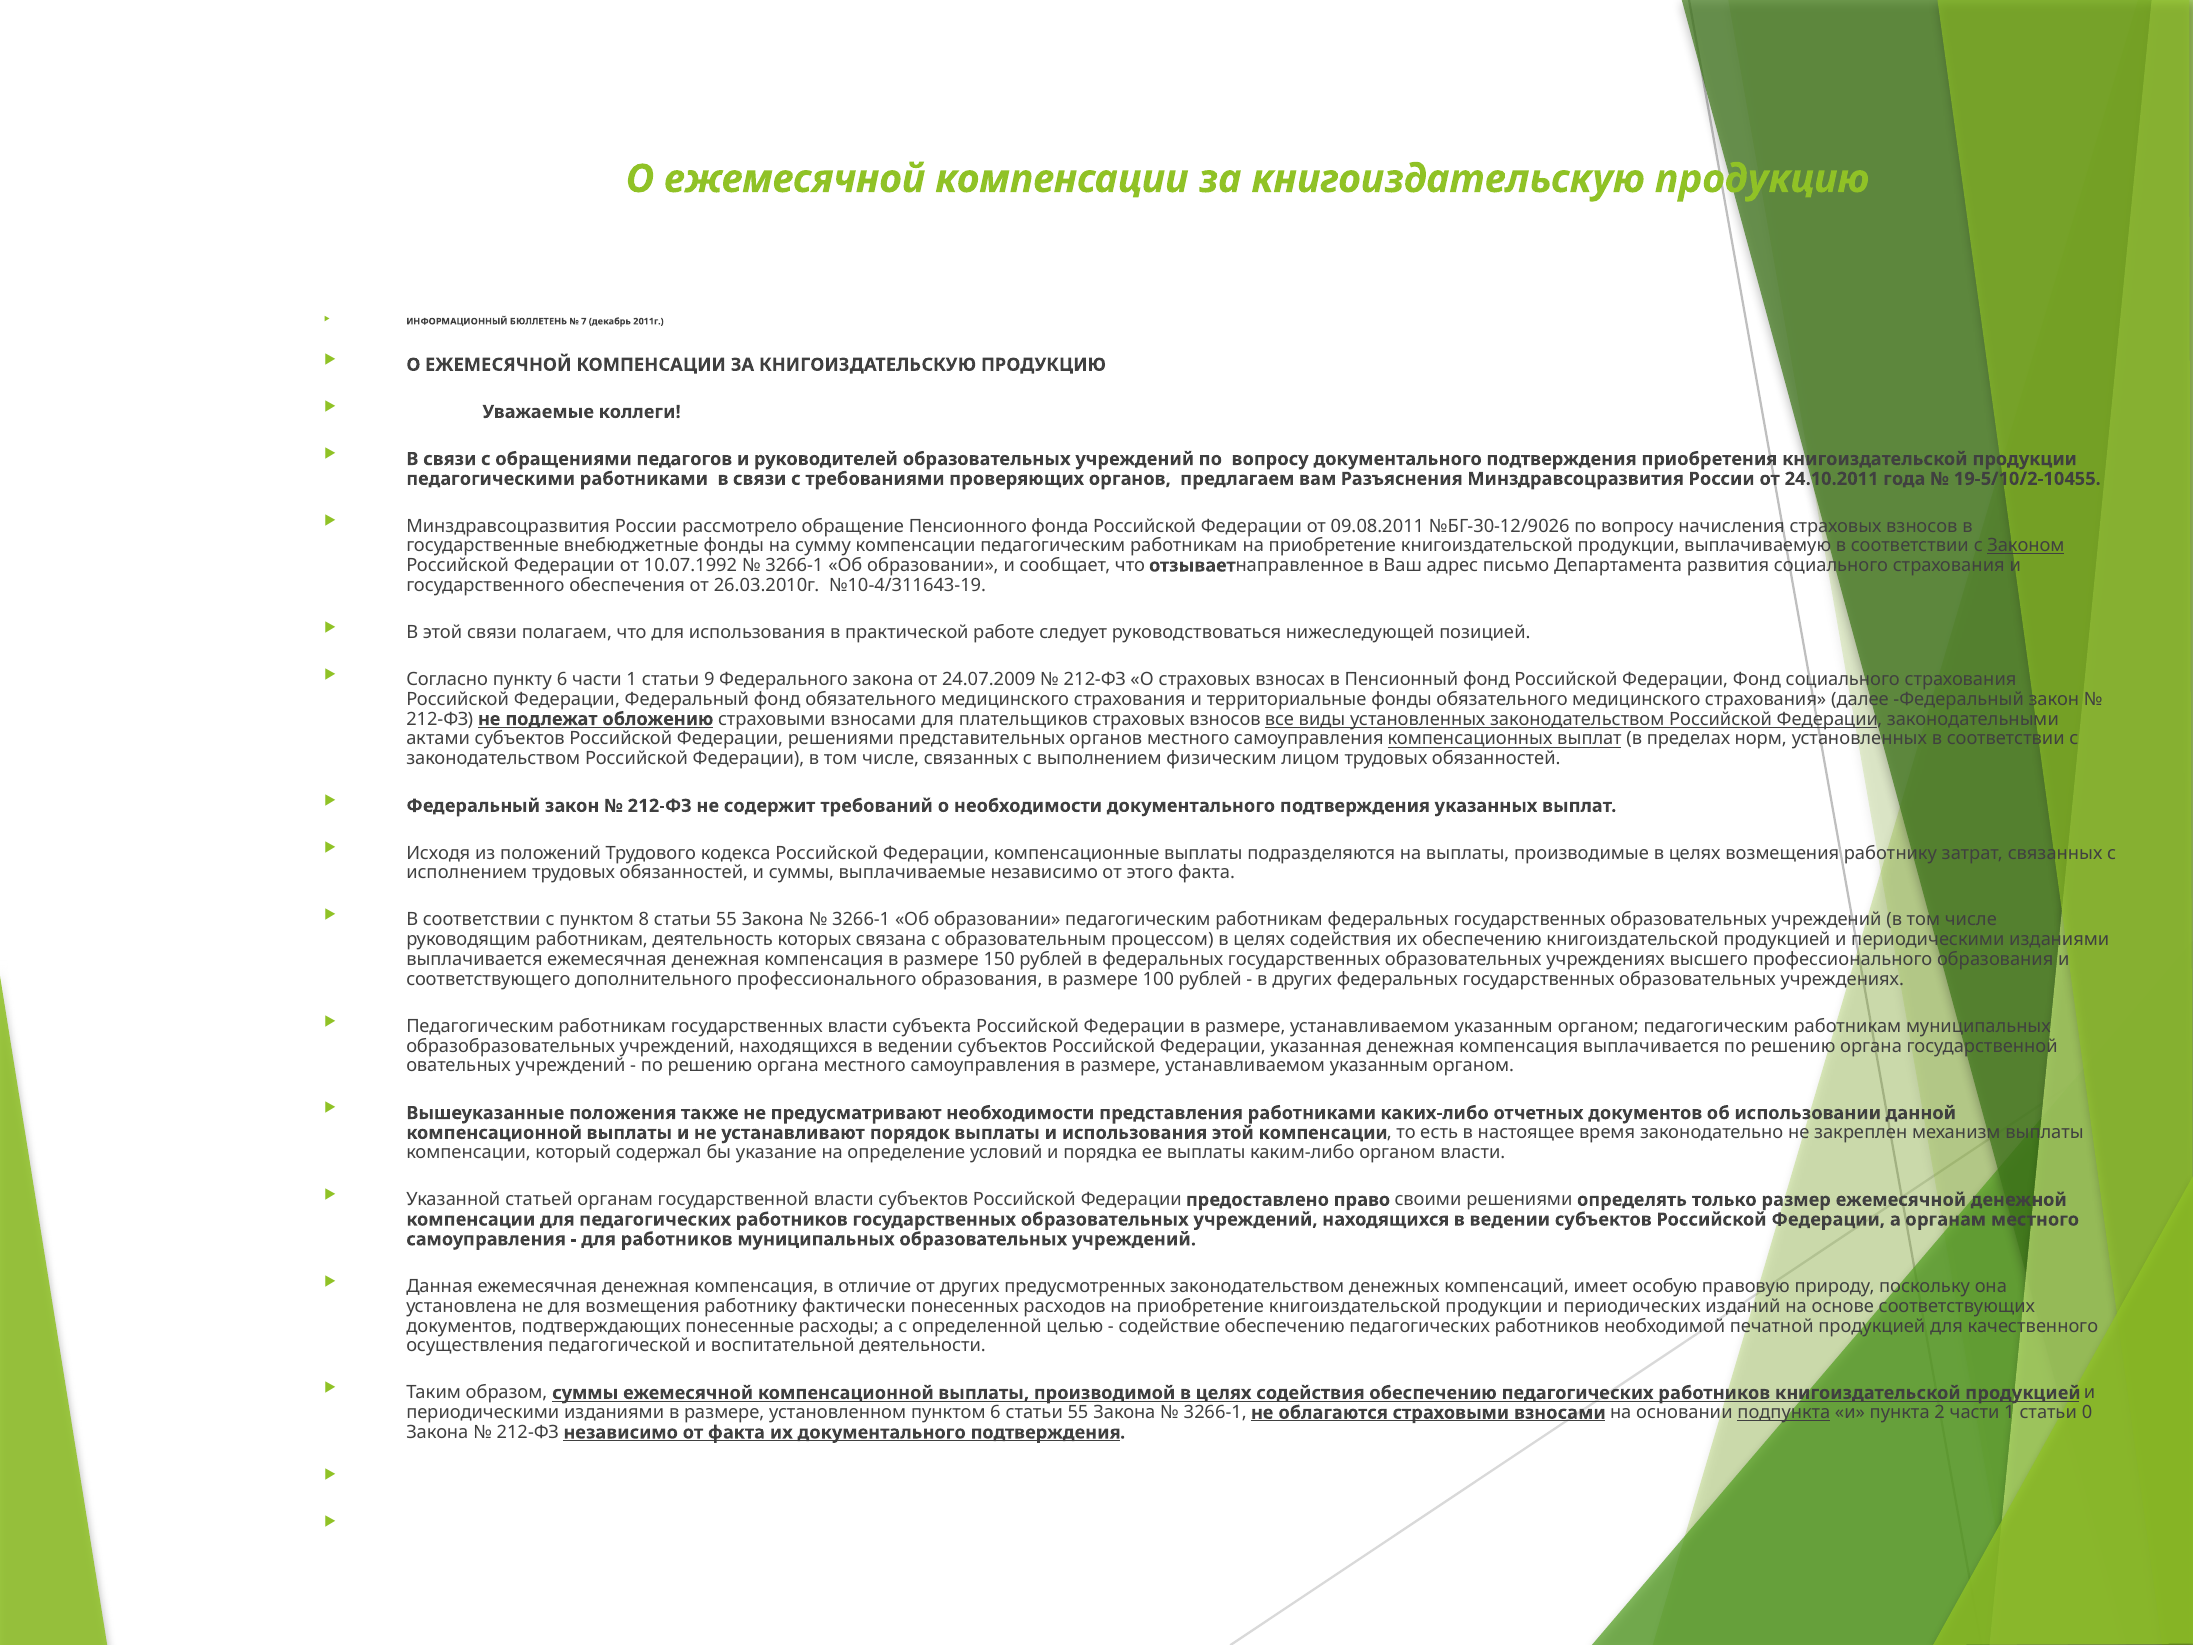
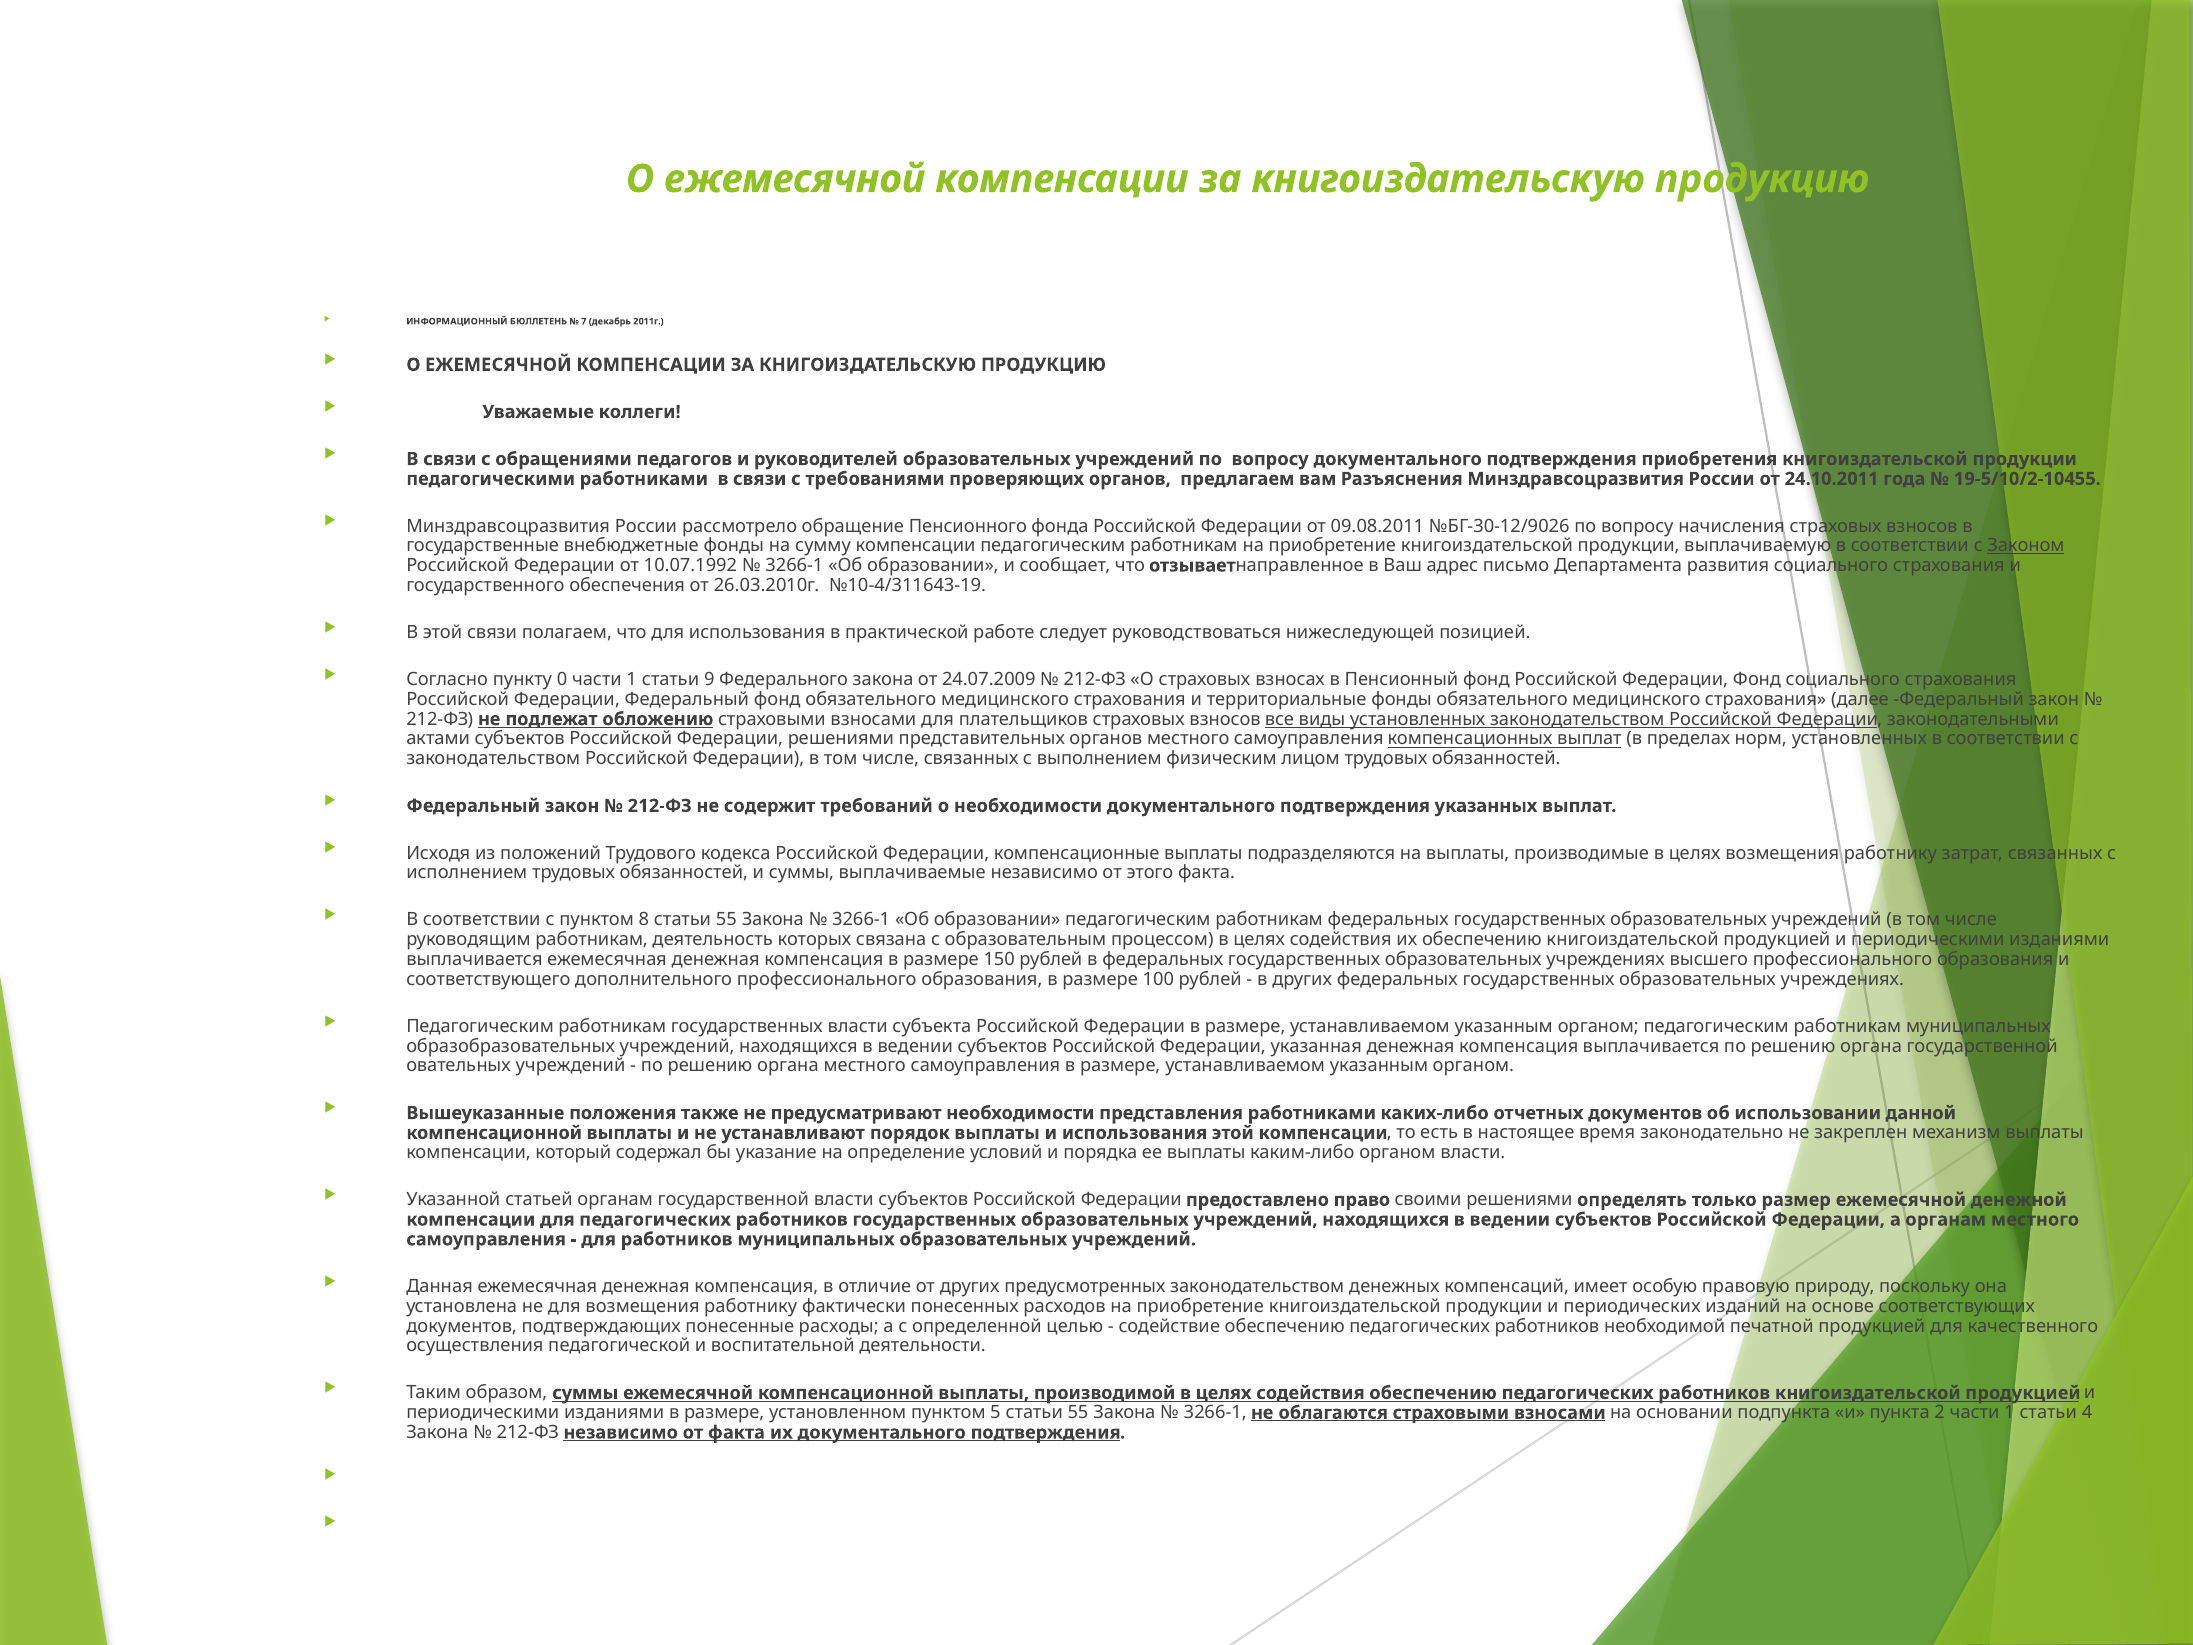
пункту 6: 6 -> 0
пунктом 6: 6 -> 5
подпункта underline: present -> none
0: 0 -> 4
